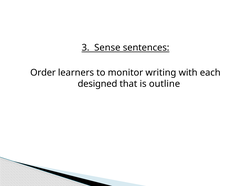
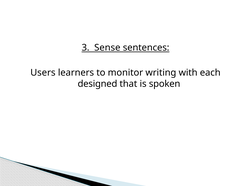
Order: Order -> Users
outline: outline -> spoken
